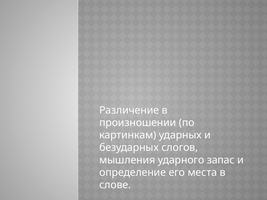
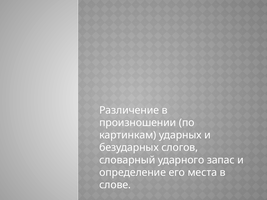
мышления: мышления -> словарный
